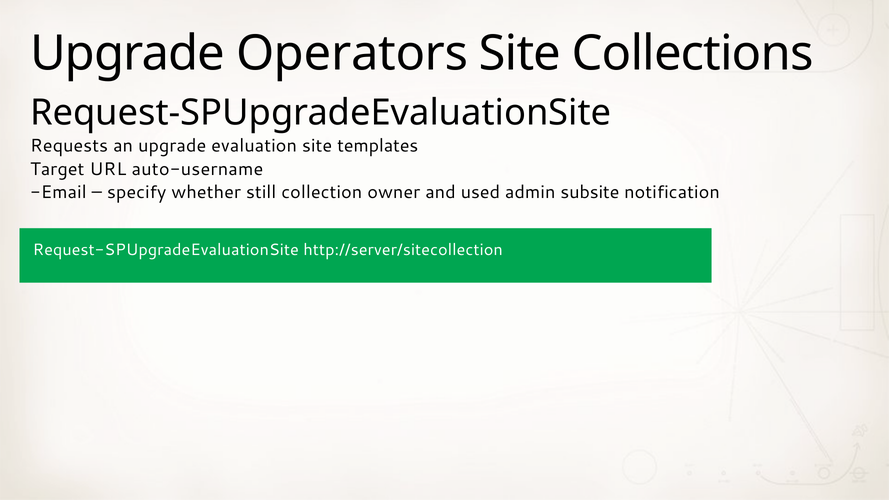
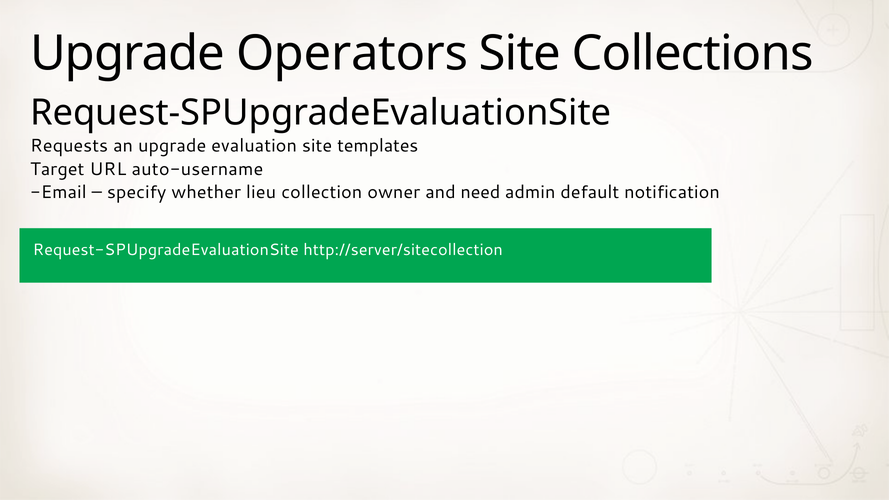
still: still -> lieu
used: used -> need
subsite: subsite -> default
